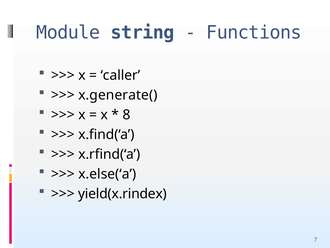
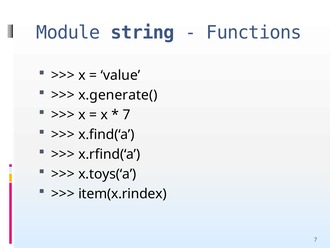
caller: caller -> value
8 at (126, 115): 8 -> 7
x.else(‘a: x.else(‘a -> x.toys(‘a
yield(x.rindex: yield(x.rindex -> item(x.rindex
